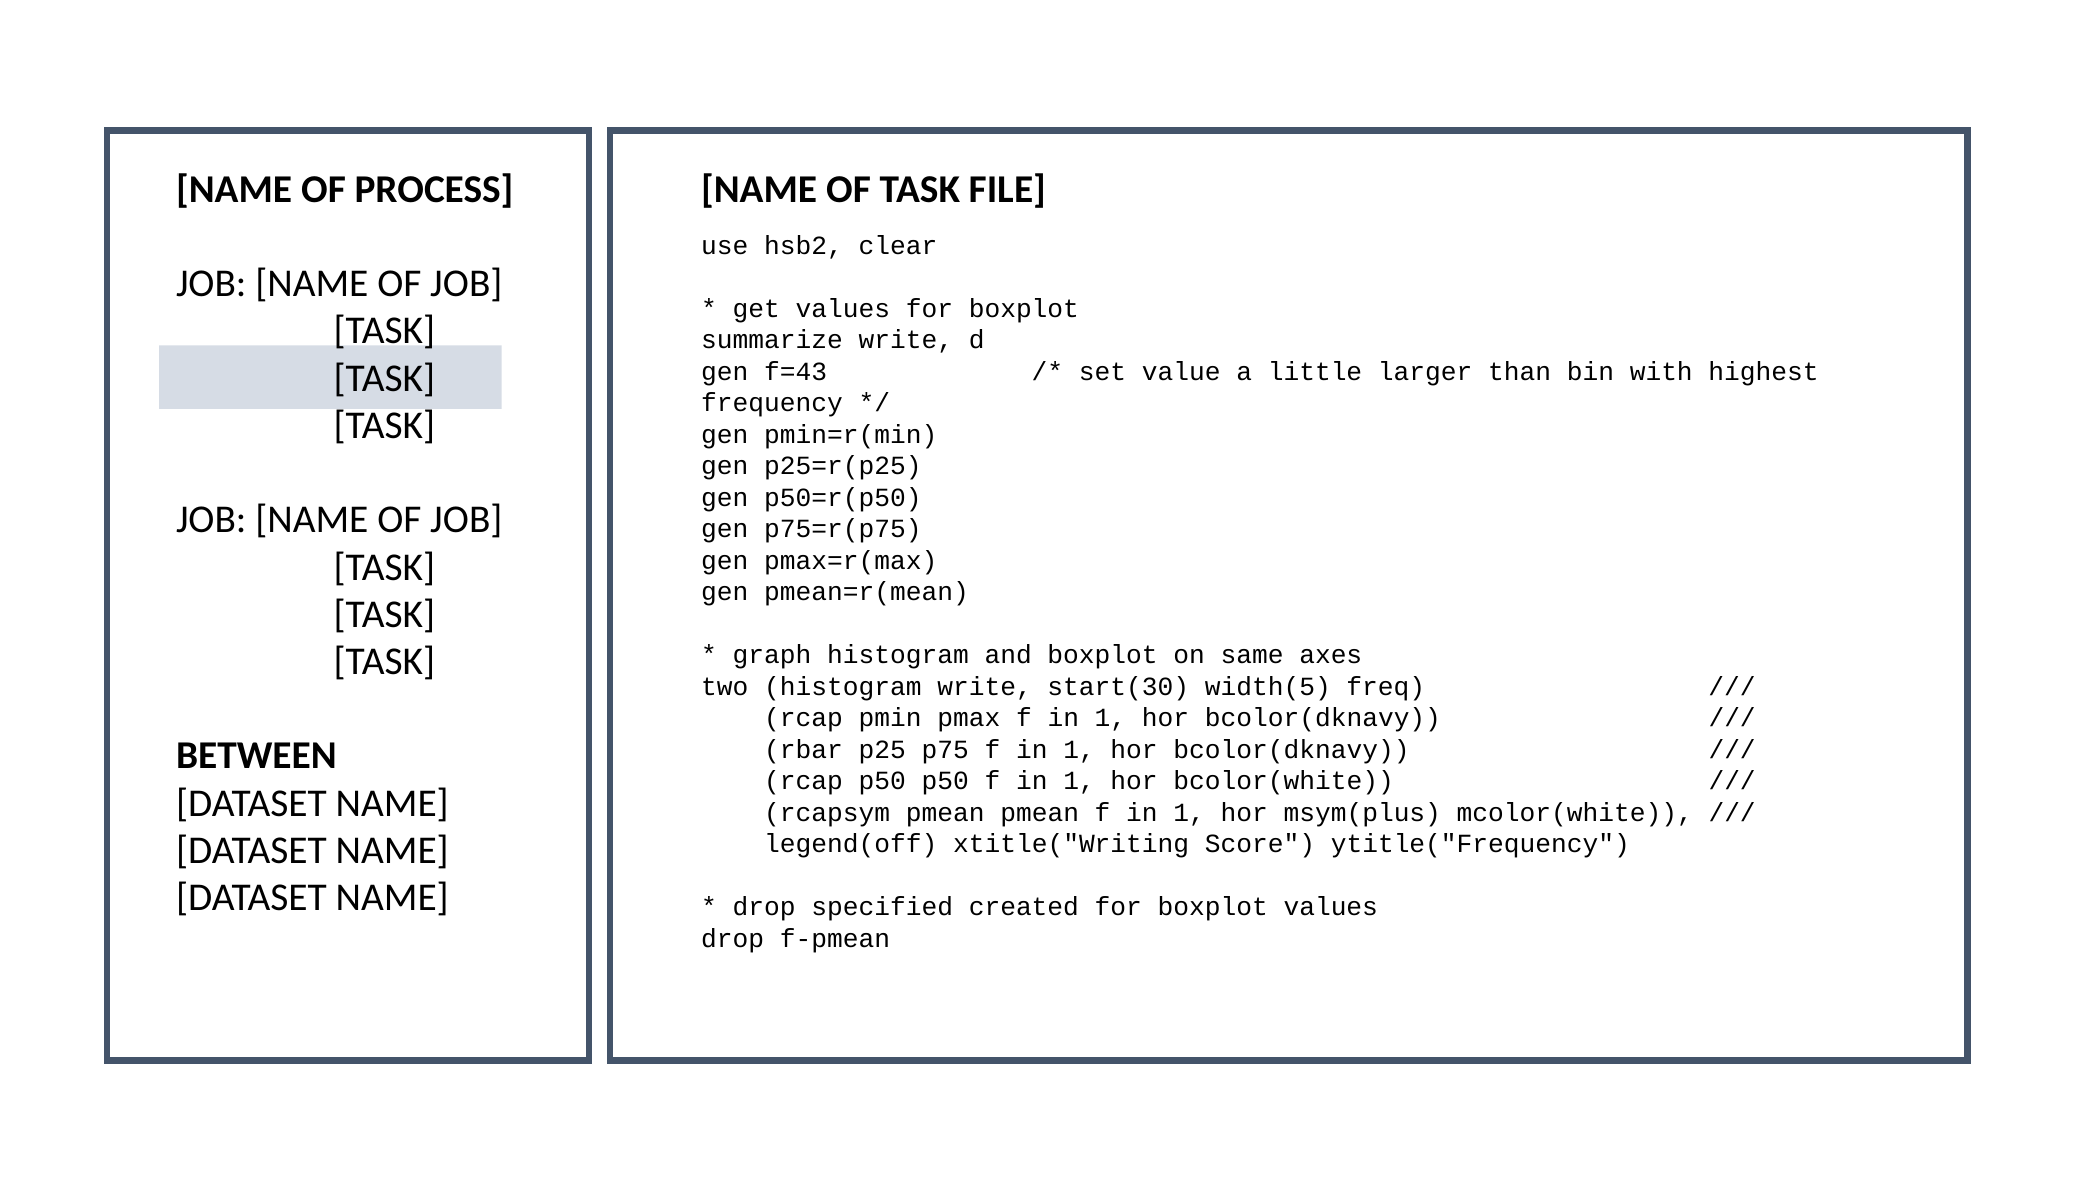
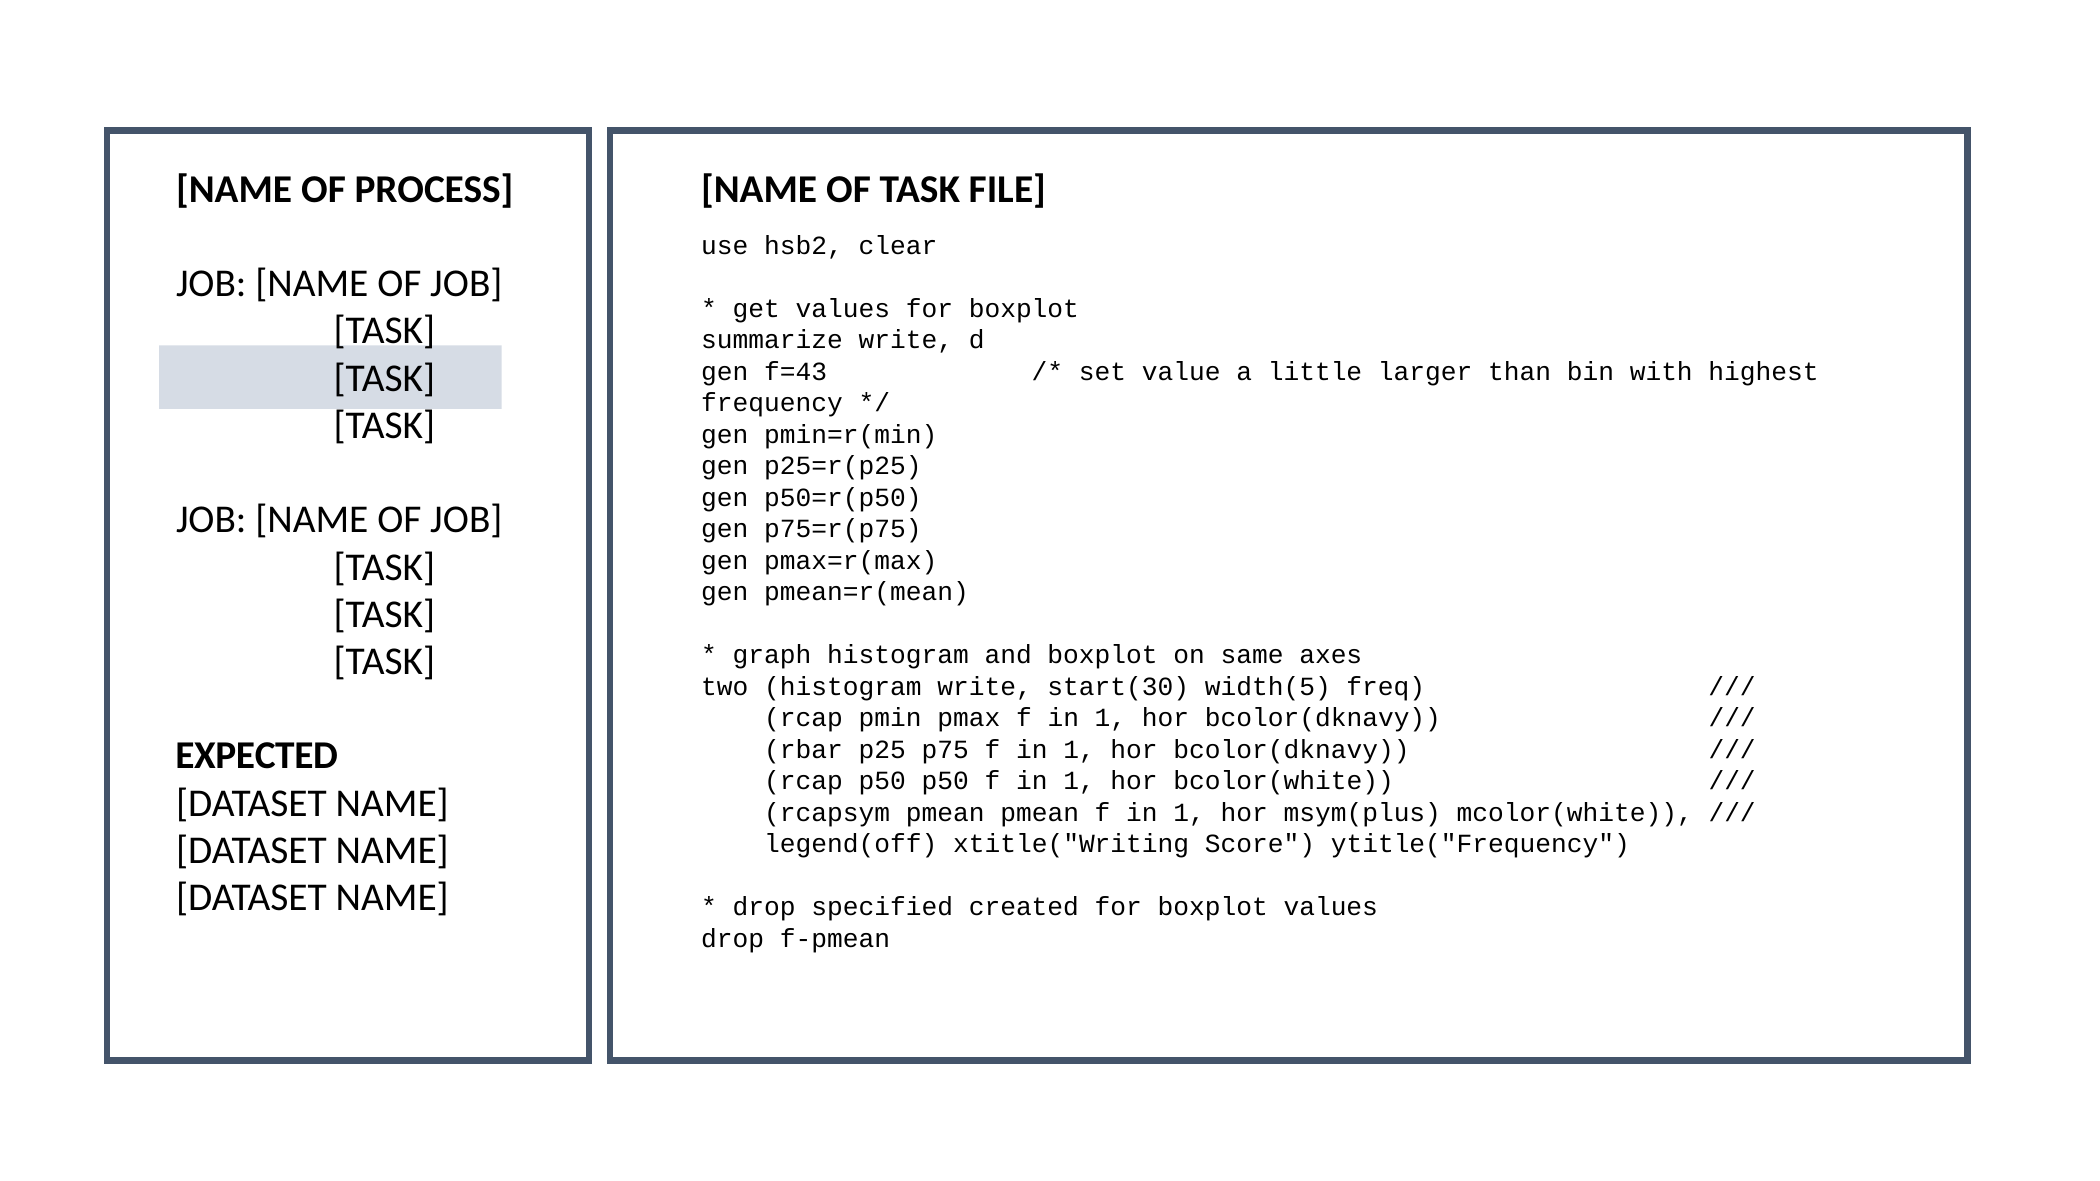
BETWEEN: BETWEEN -> EXPECTED
